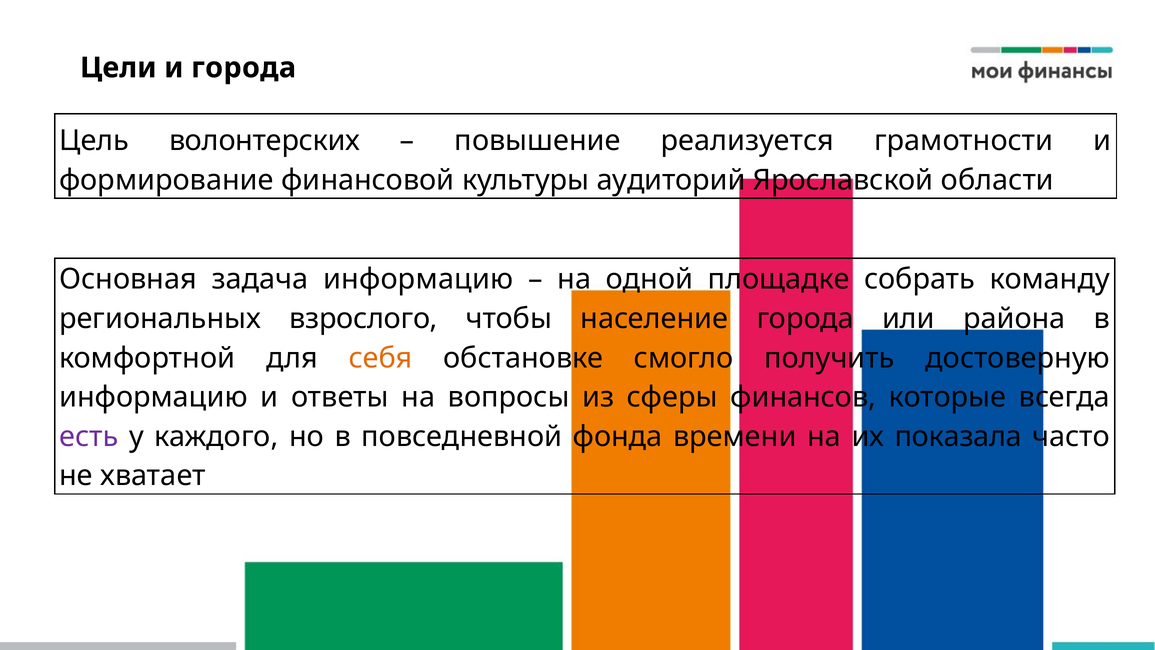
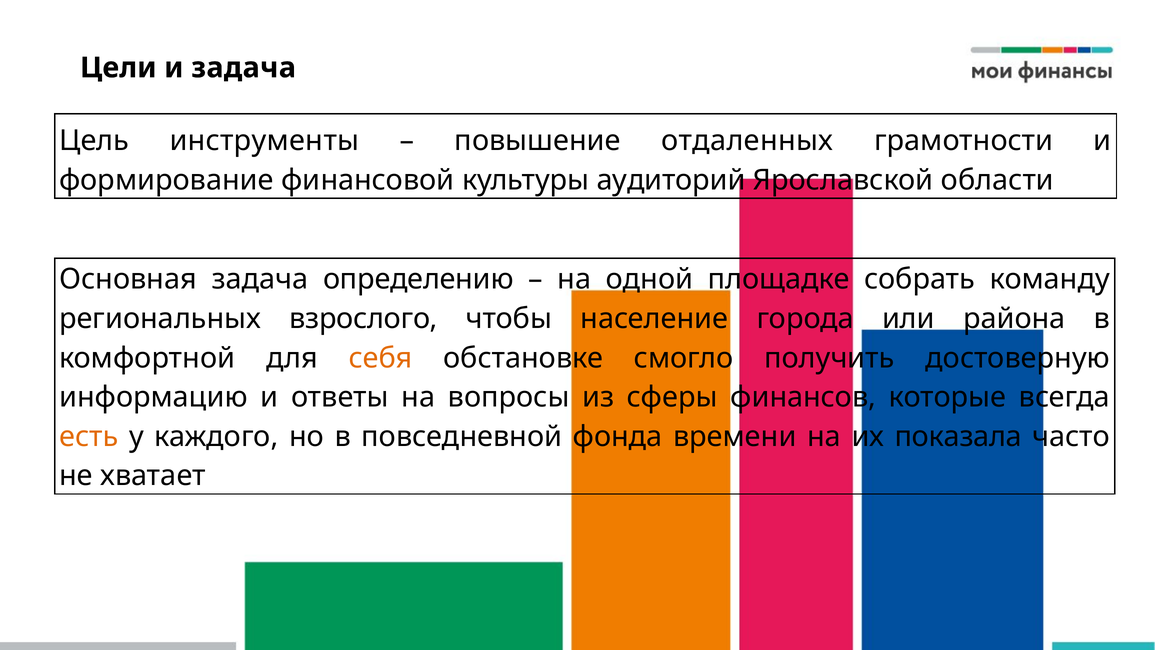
и города: города -> задача
волонтерских: волонтерских -> инструменты
реализуется: реализуется -> отдаленных
задача информацию: информацию -> определению
есть colour: purple -> orange
